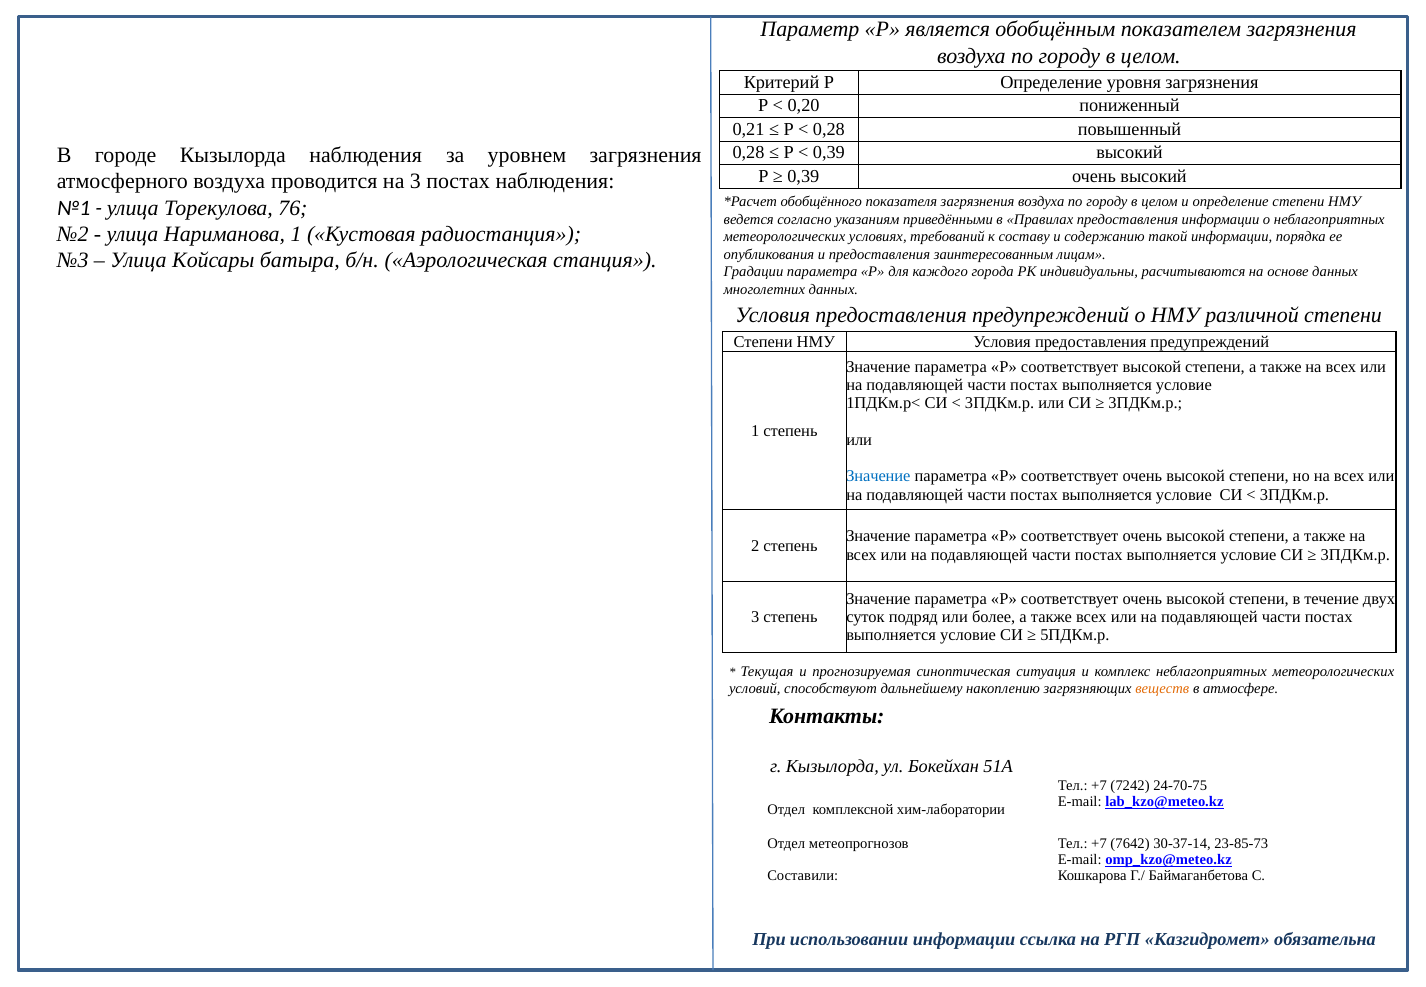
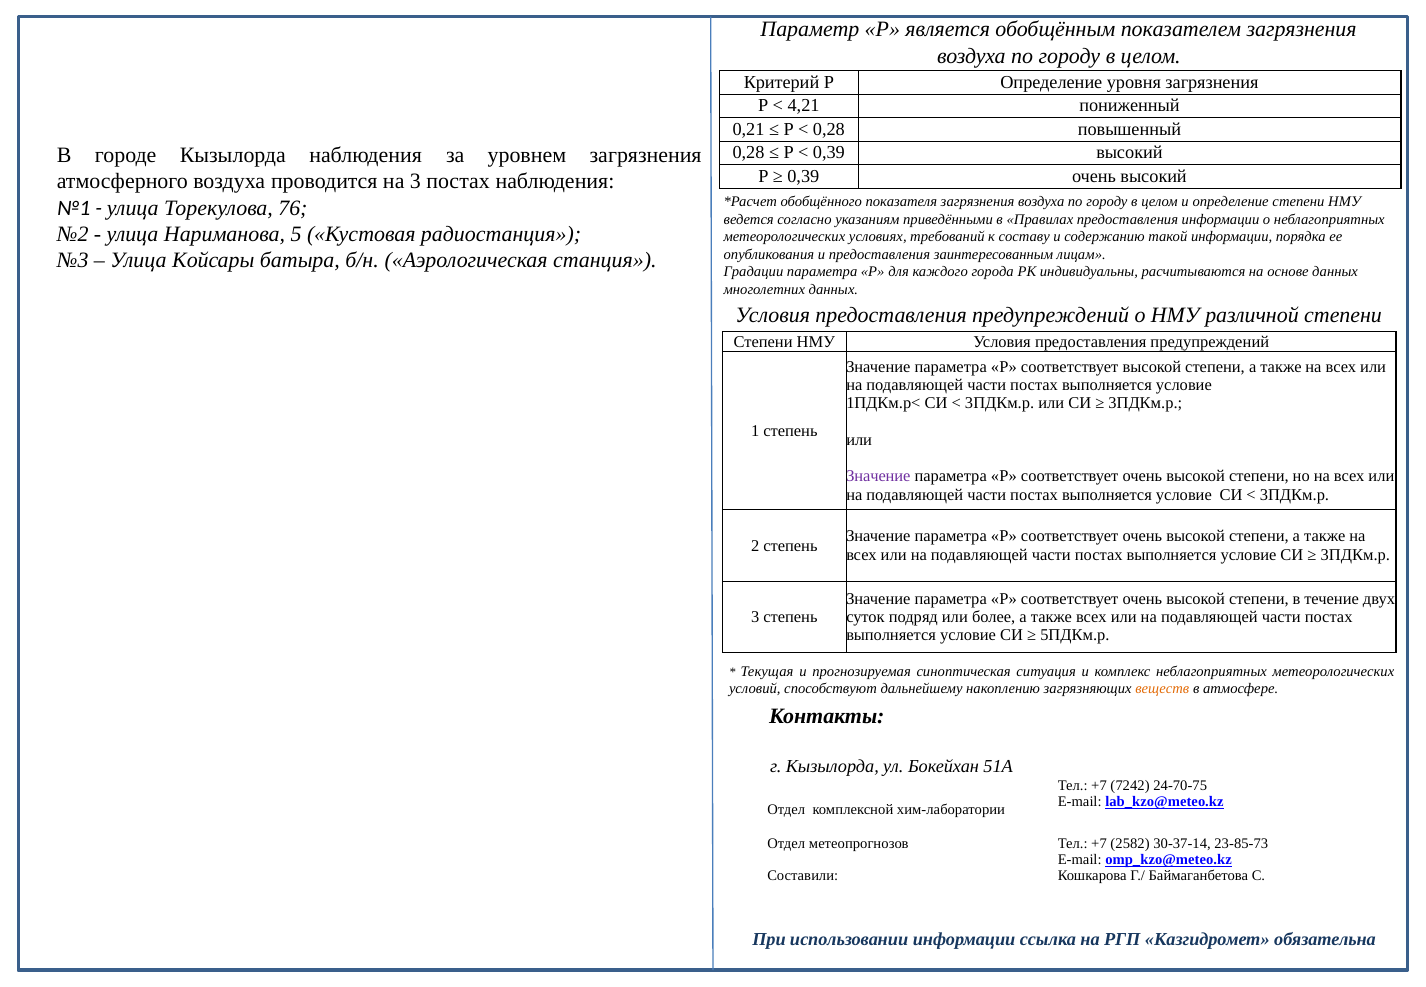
0,20: 0,20 -> 4,21
Нариманова 1: 1 -> 5
Значение at (878, 476) colour: blue -> purple
7642: 7642 -> 2582
